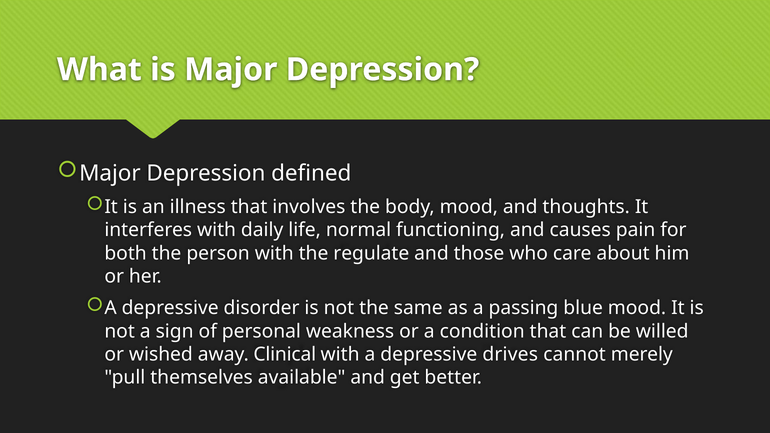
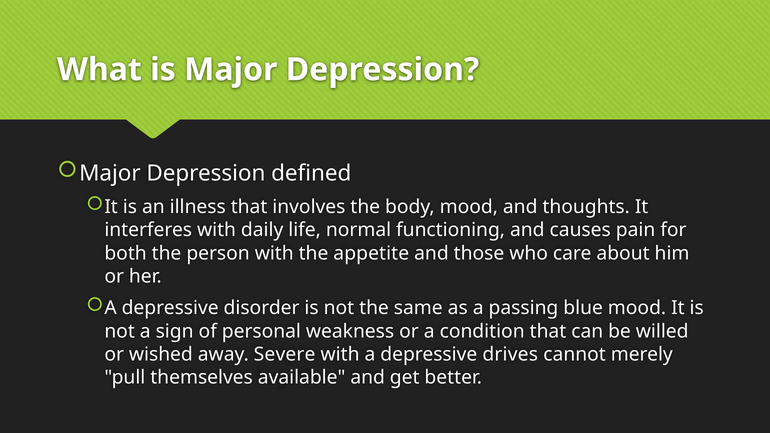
regulate: regulate -> appetite
Clinical: Clinical -> Severe
